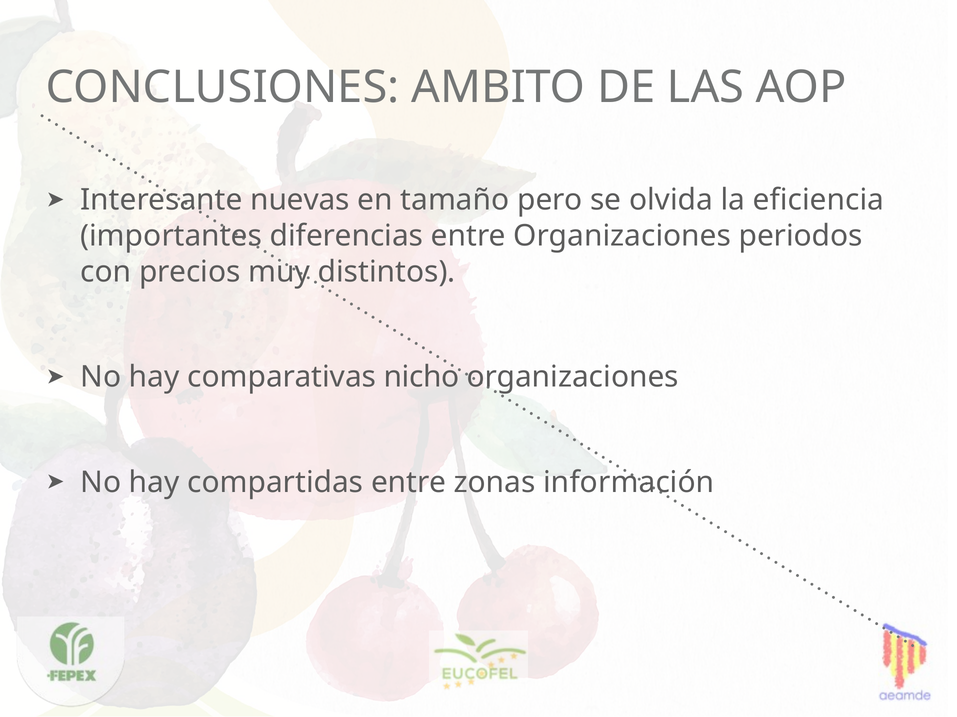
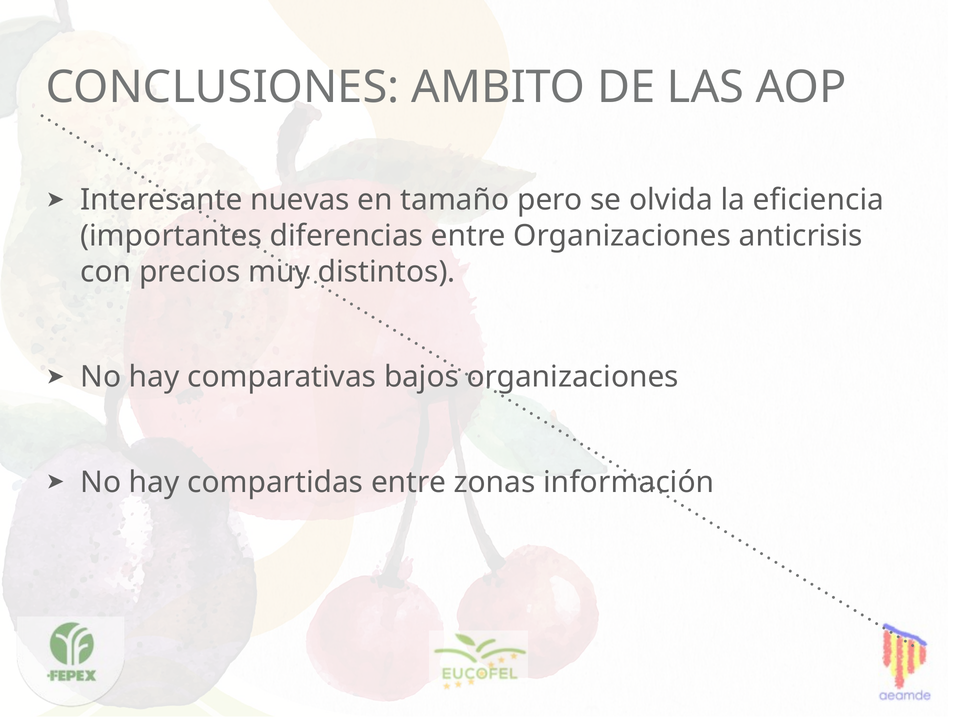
periodos: periodos -> anticrisis
nicho: nicho -> bajos
